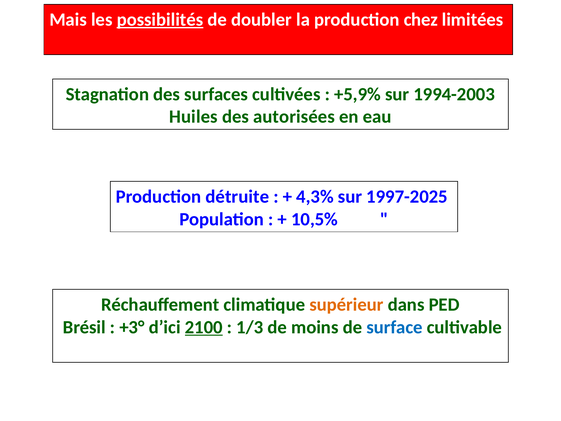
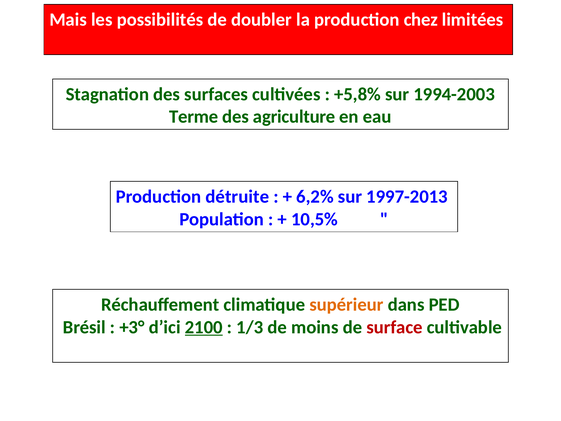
possibilités underline: present -> none
+5,9%: +5,9% -> +5,8%
Huiles: Huiles -> Terme
autorisées: autorisées -> agriculture
4,3%: 4,3% -> 6,2%
1997-2025: 1997-2025 -> 1997-2013
surface colour: blue -> red
